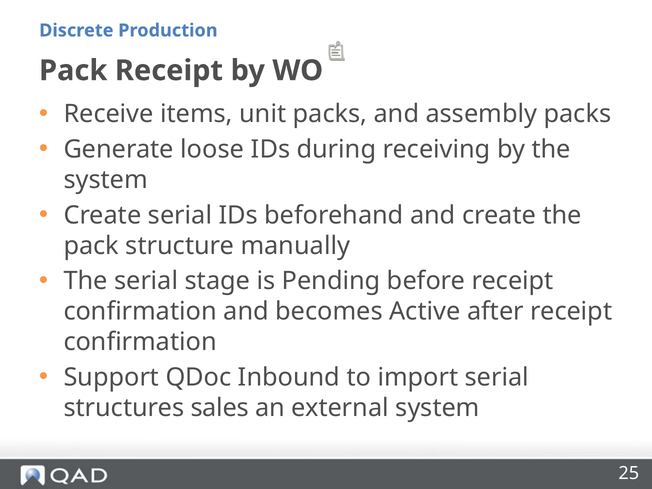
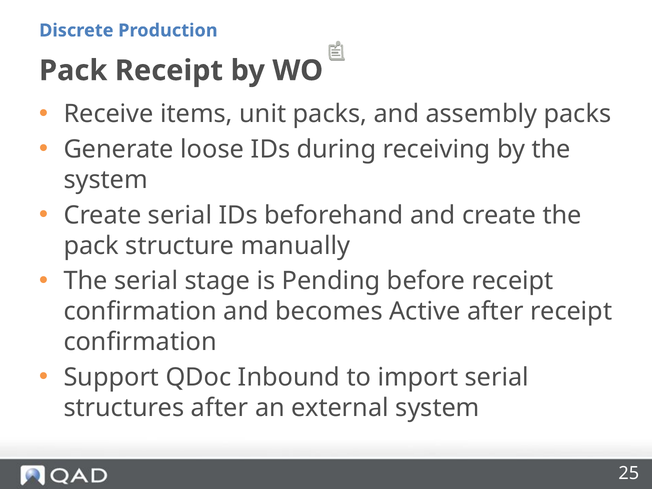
structures sales: sales -> after
